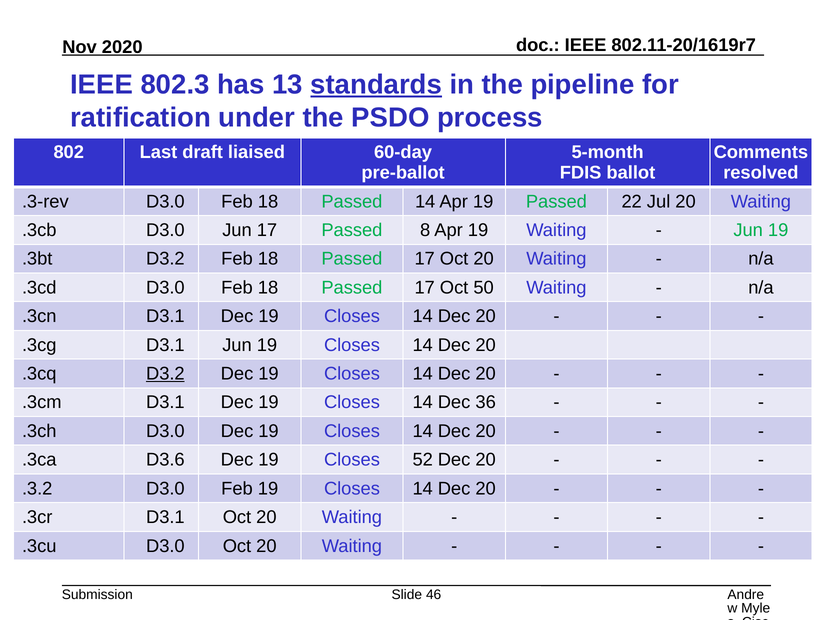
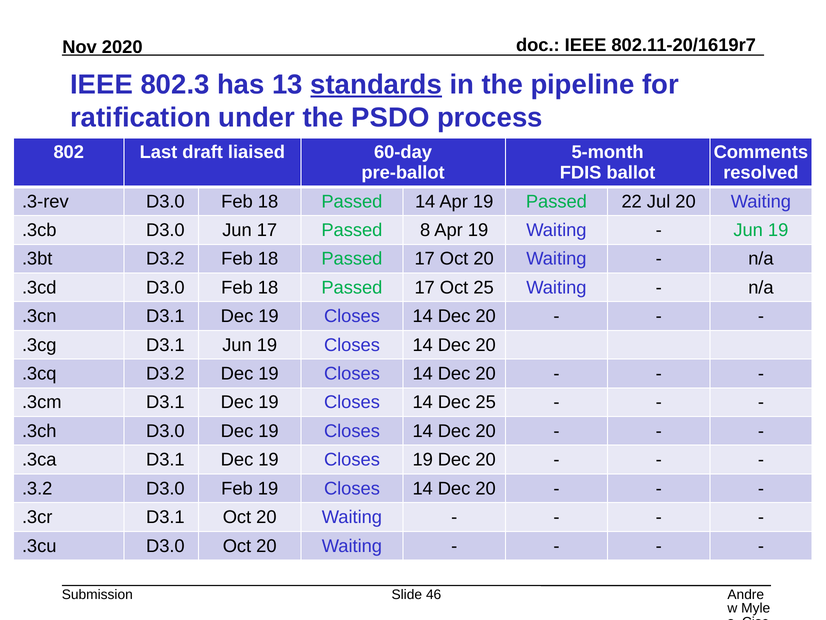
Oct 50: 50 -> 25
D3.2 at (165, 373) underline: present -> none
Dec 36: 36 -> 25
.3ca D3.6: D3.6 -> D3.1
Closes 52: 52 -> 19
